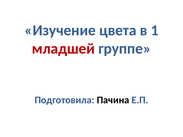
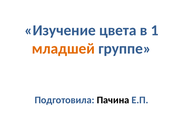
младшей colour: red -> orange
